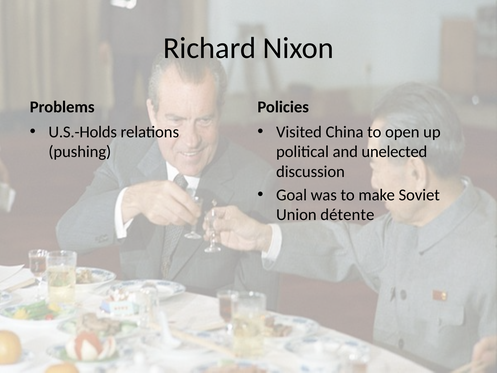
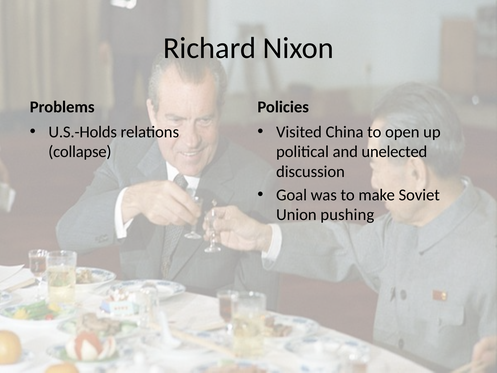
pushing: pushing -> collapse
détente: détente -> pushing
